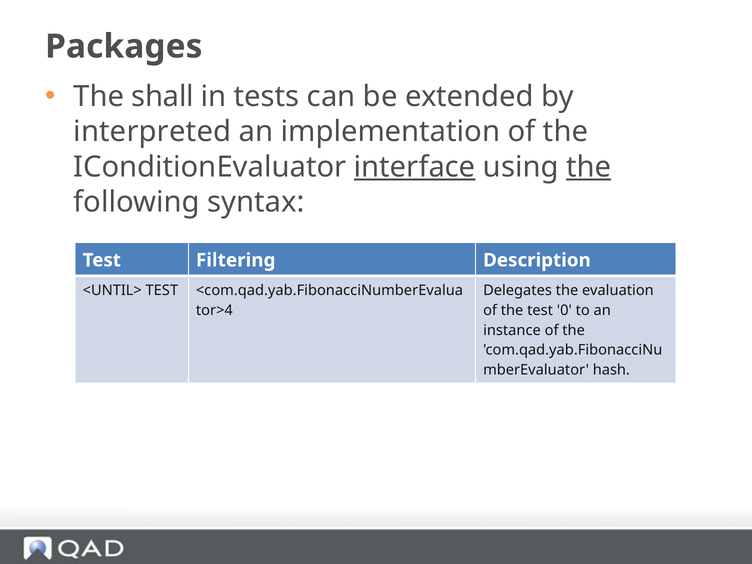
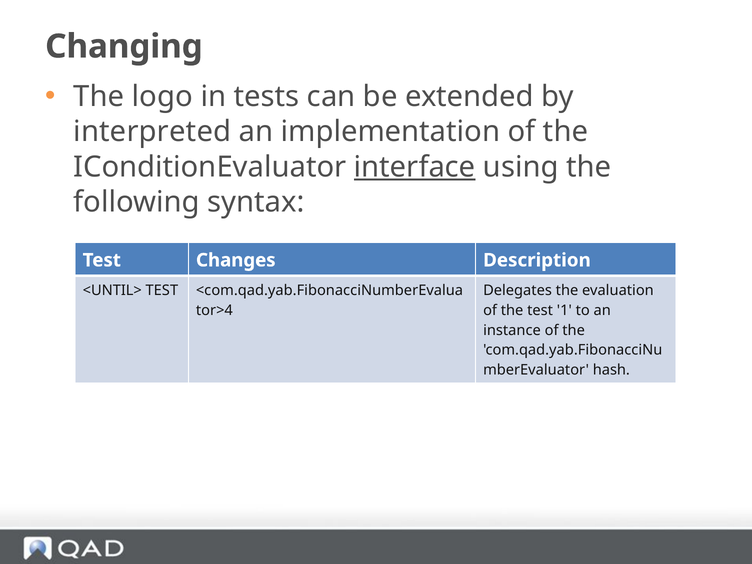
Packages: Packages -> Changing
shall: shall -> logo
the at (589, 167) underline: present -> none
Filtering: Filtering -> Changes
0: 0 -> 1
